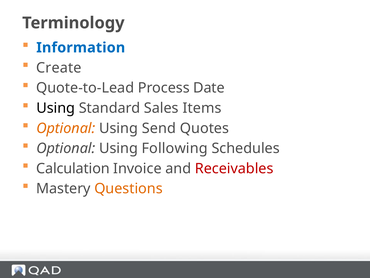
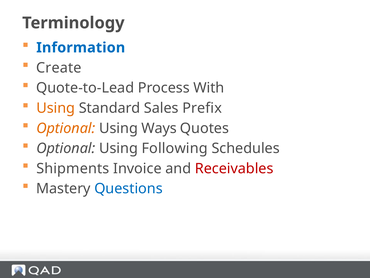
Date: Date -> With
Using at (56, 108) colour: black -> orange
Items: Items -> Prefix
Send: Send -> Ways
Calculation: Calculation -> Shipments
Questions colour: orange -> blue
